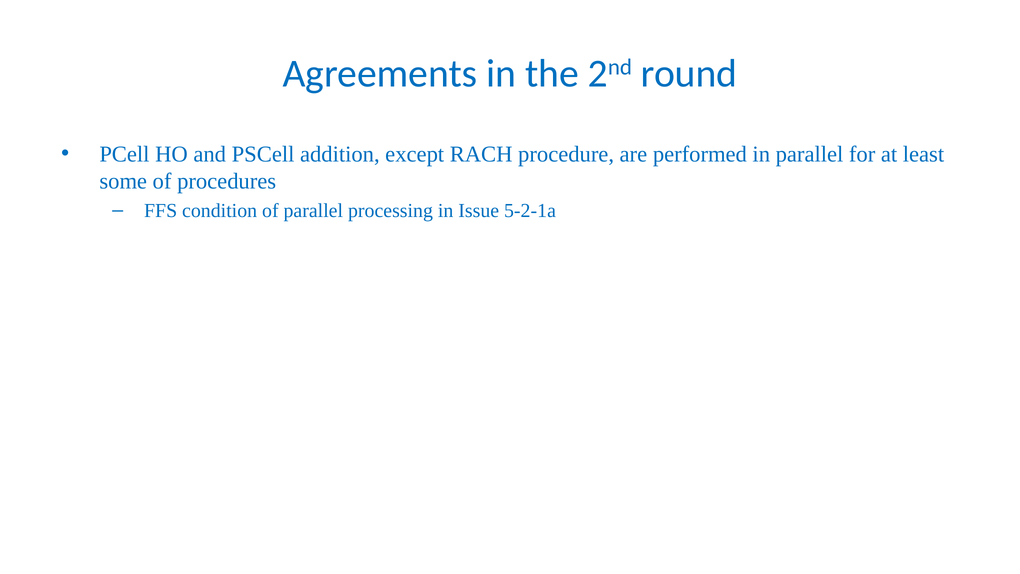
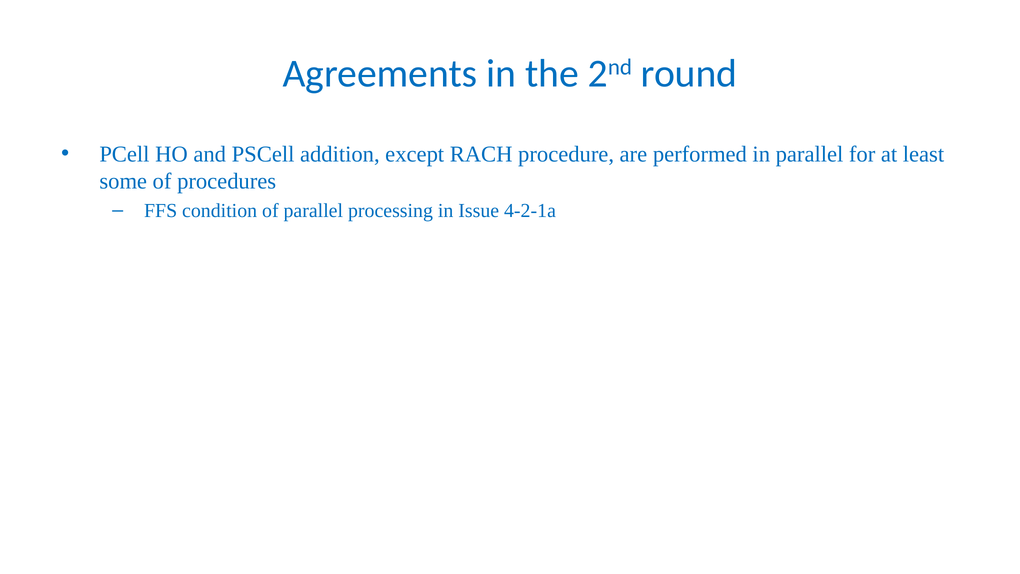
5-2-1a: 5-2-1a -> 4-2-1a
